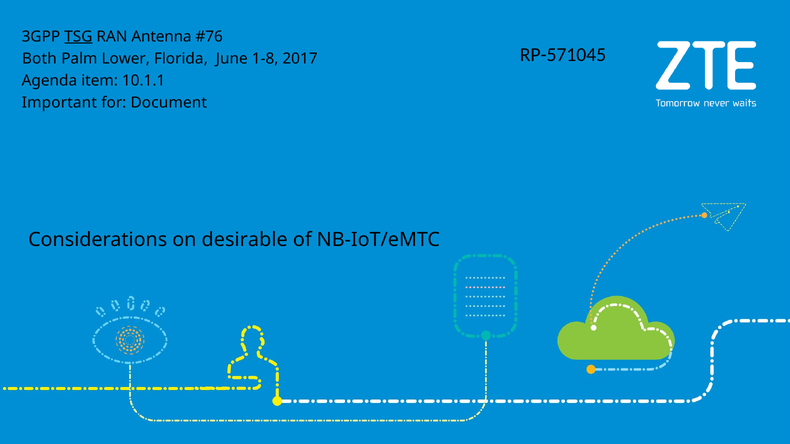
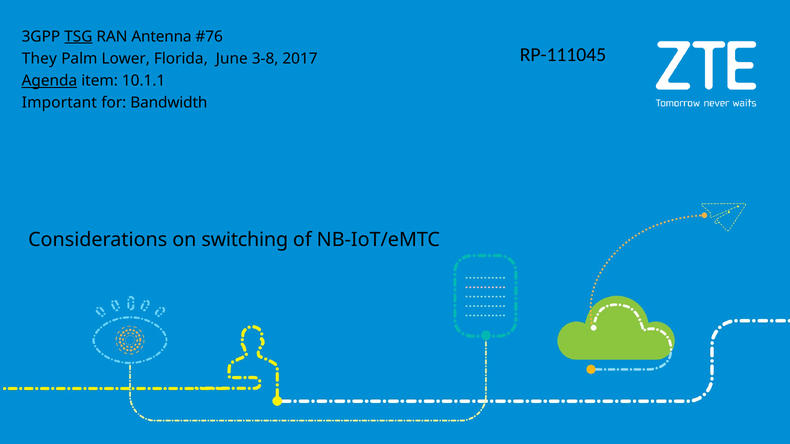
RP-571045: RP-571045 -> RP-111045
Both: Both -> They
1-8: 1-8 -> 3-8
Agenda underline: none -> present
Document: Document -> Bandwidth
desirable: desirable -> switching
